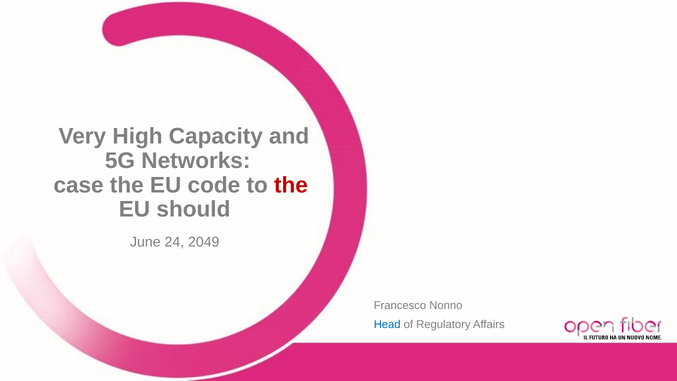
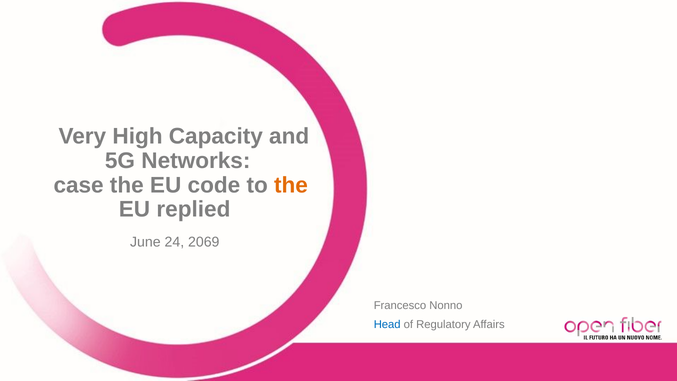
the at (291, 185) colour: red -> orange
should: should -> replied
2049: 2049 -> 2069
